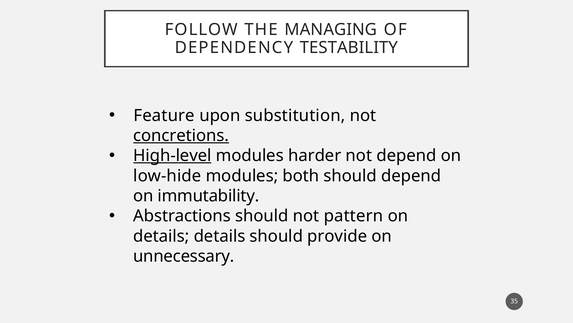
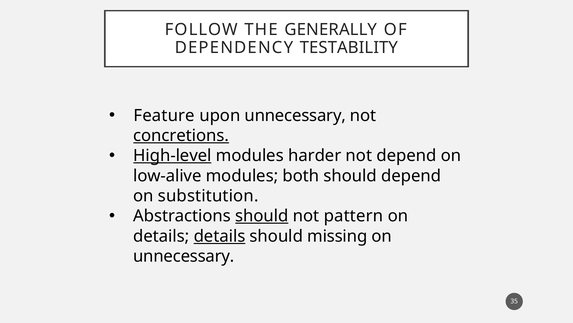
MANAGING: MANAGING -> GENERALLY
upon substitution: substitution -> unnecessary
low-hide: low-hide -> low-alive
immutability: immutability -> substitution
should at (262, 216) underline: none -> present
details at (220, 236) underline: none -> present
provide: provide -> missing
